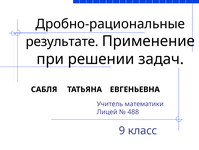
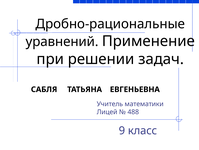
результате: результате -> уравнений
